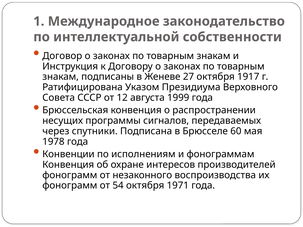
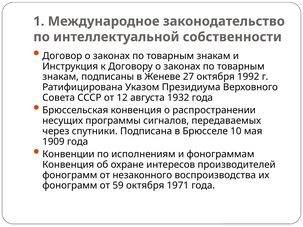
1917: 1917 -> 1992
1999: 1999 -> 1932
60: 60 -> 10
1978: 1978 -> 1909
54: 54 -> 59
